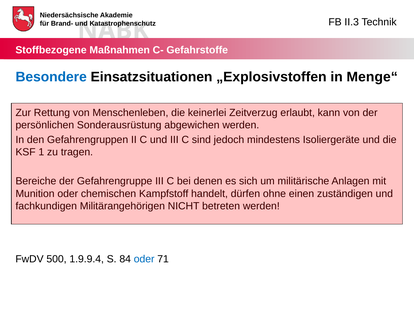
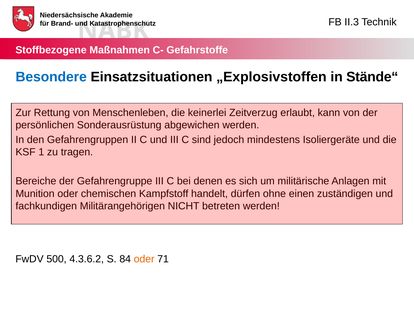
Menge“: Menge“ -> Stände“
1.9.9.4: 1.9.9.4 -> 4.3.6.2
oder at (144, 259) colour: blue -> orange
